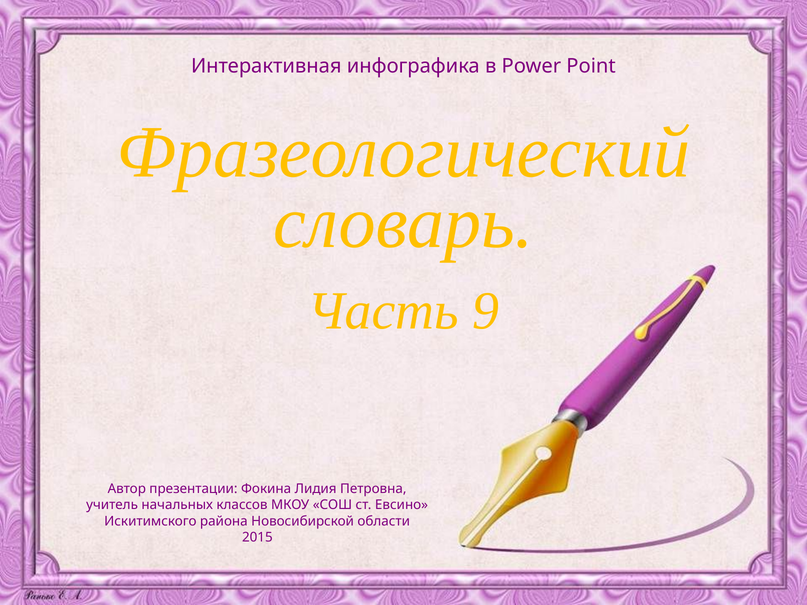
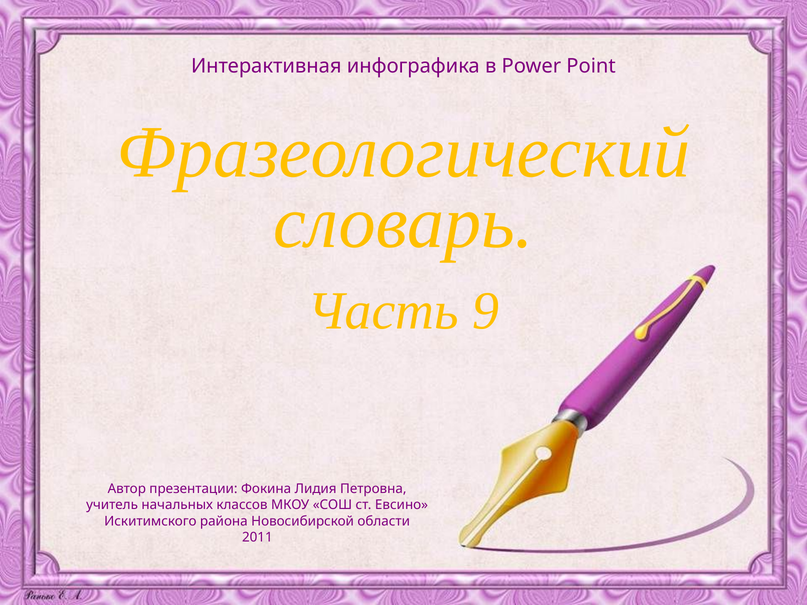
2015: 2015 -> 2011
